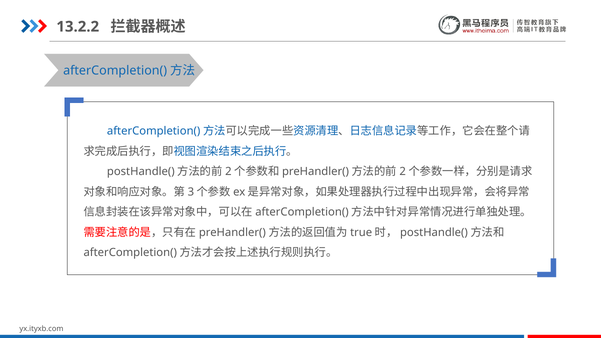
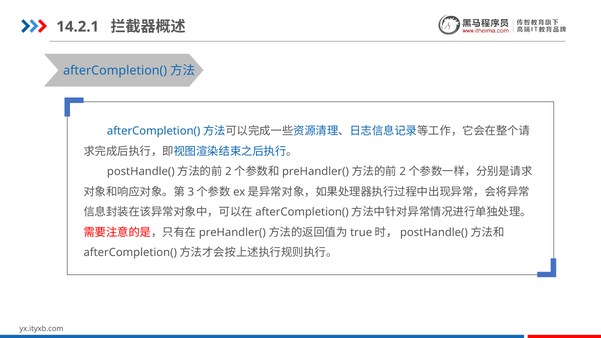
13.2.2: 13.2.2 -> 14.2.1
